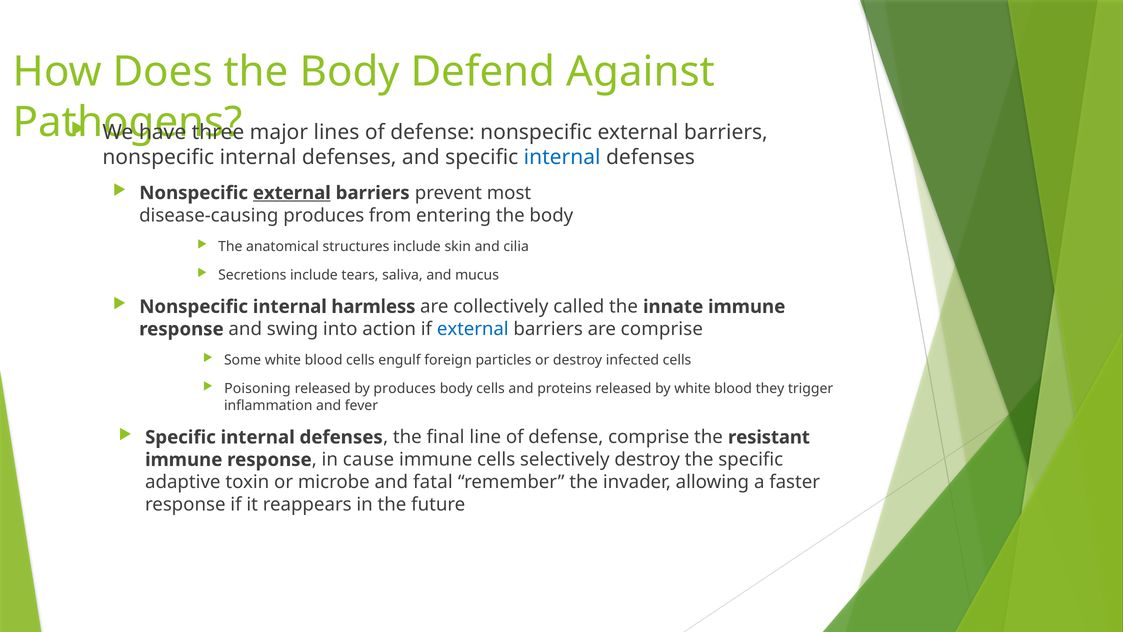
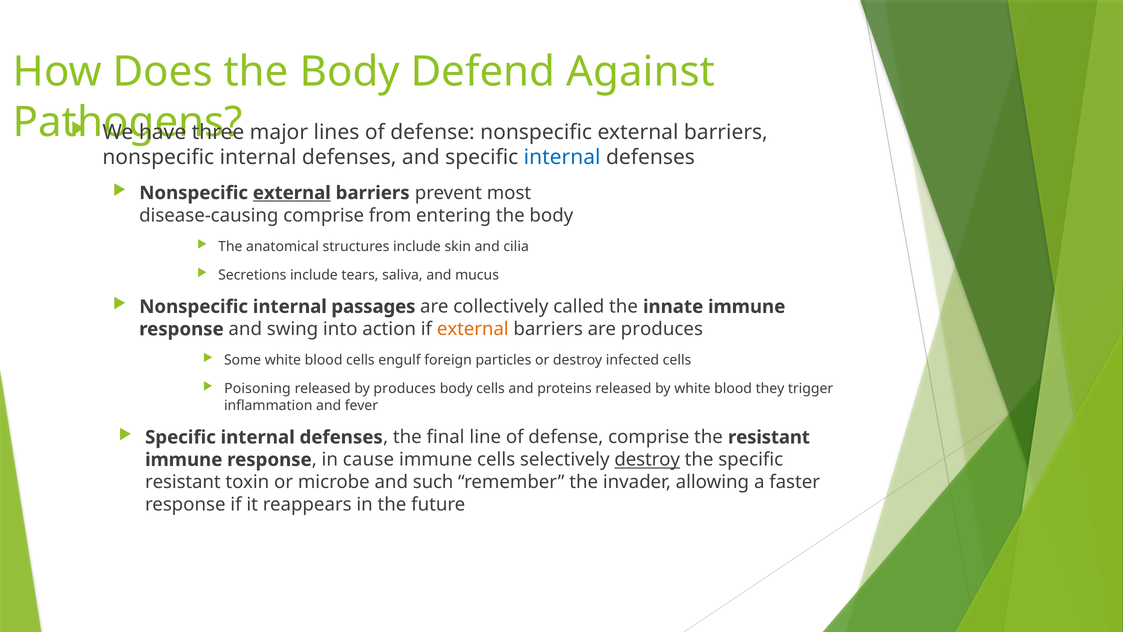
disease-causing produces: produces -> comprise
harmless: harmless -> passages
external at (473, 329) colour: blue -> orange
are comprise: comprise -> produces
destroy at (647, 460) underline: none -> present
adaptive at (183, 482): adaptive -> resistant
fatal: fatal -> such
